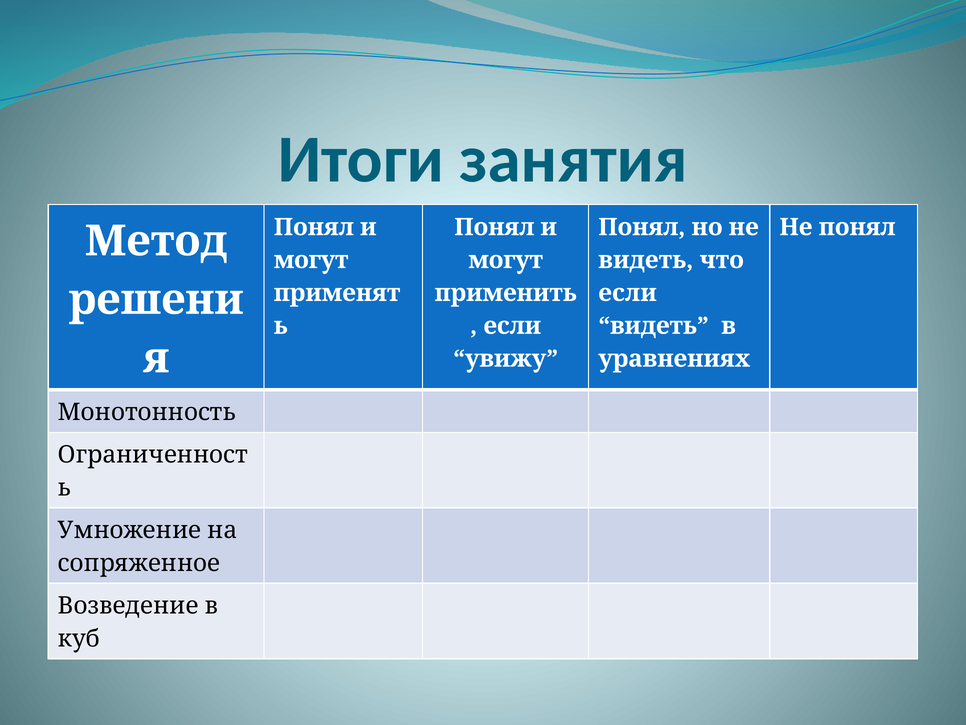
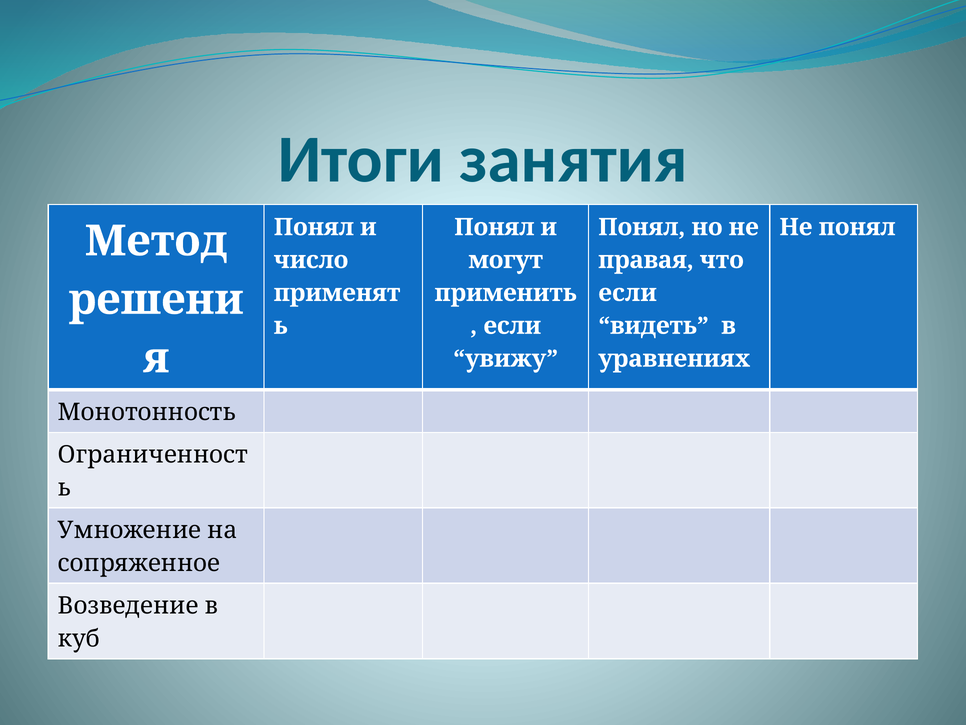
могут at (311, 260): могут -> число
видеть at (646, 260): видеть -> правая
